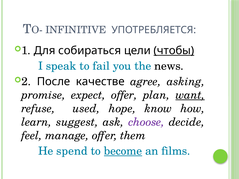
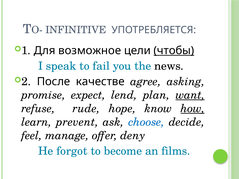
собираться: собираться -> возможное
expect offer: offer -> lend
used: used -> rude
how underline: none -> present
suggest: suggest -> prevent
choose colour: purple -> blue
them: them -> deny
spend: spend -> forgot
become underline: present -> none
